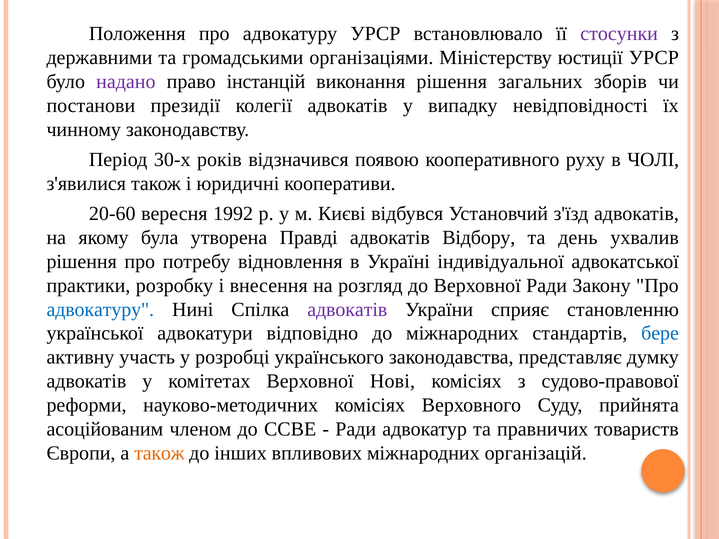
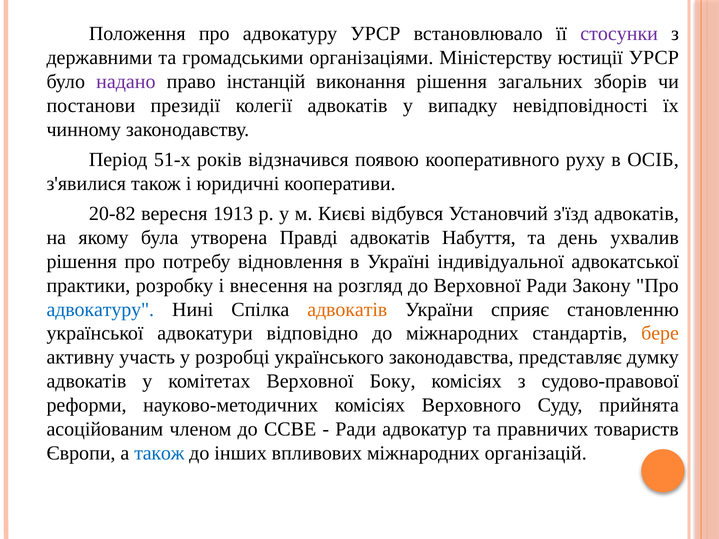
30-х: 30-х -> 51-х
ЧОЛІ: ЧОЛІ -> ОСІБ
20-60: 20-60 -> 20-82
1992: 1992 -> 1913
Відбору: Відбору -> Набуття
адвокатів at (347, 310) colour: purple -> orange
бере colour: blue -> orange
Нові: Нові -> Боку
також at (159, 453) colour: orange -> blue
